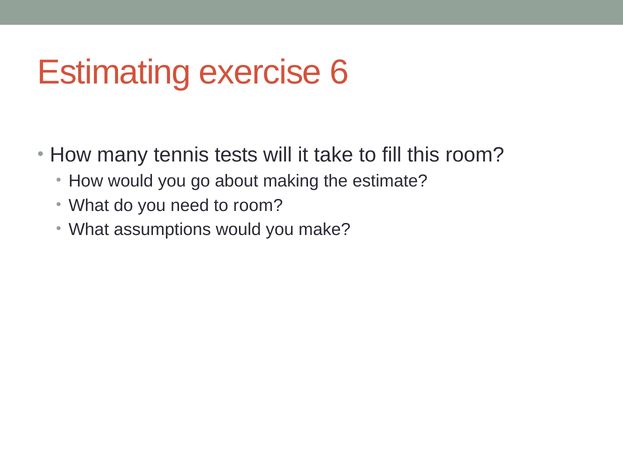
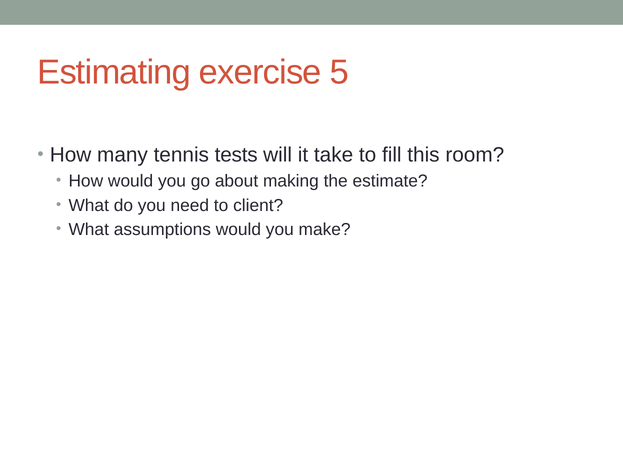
6: 6 -> 5
to room: room -> client
